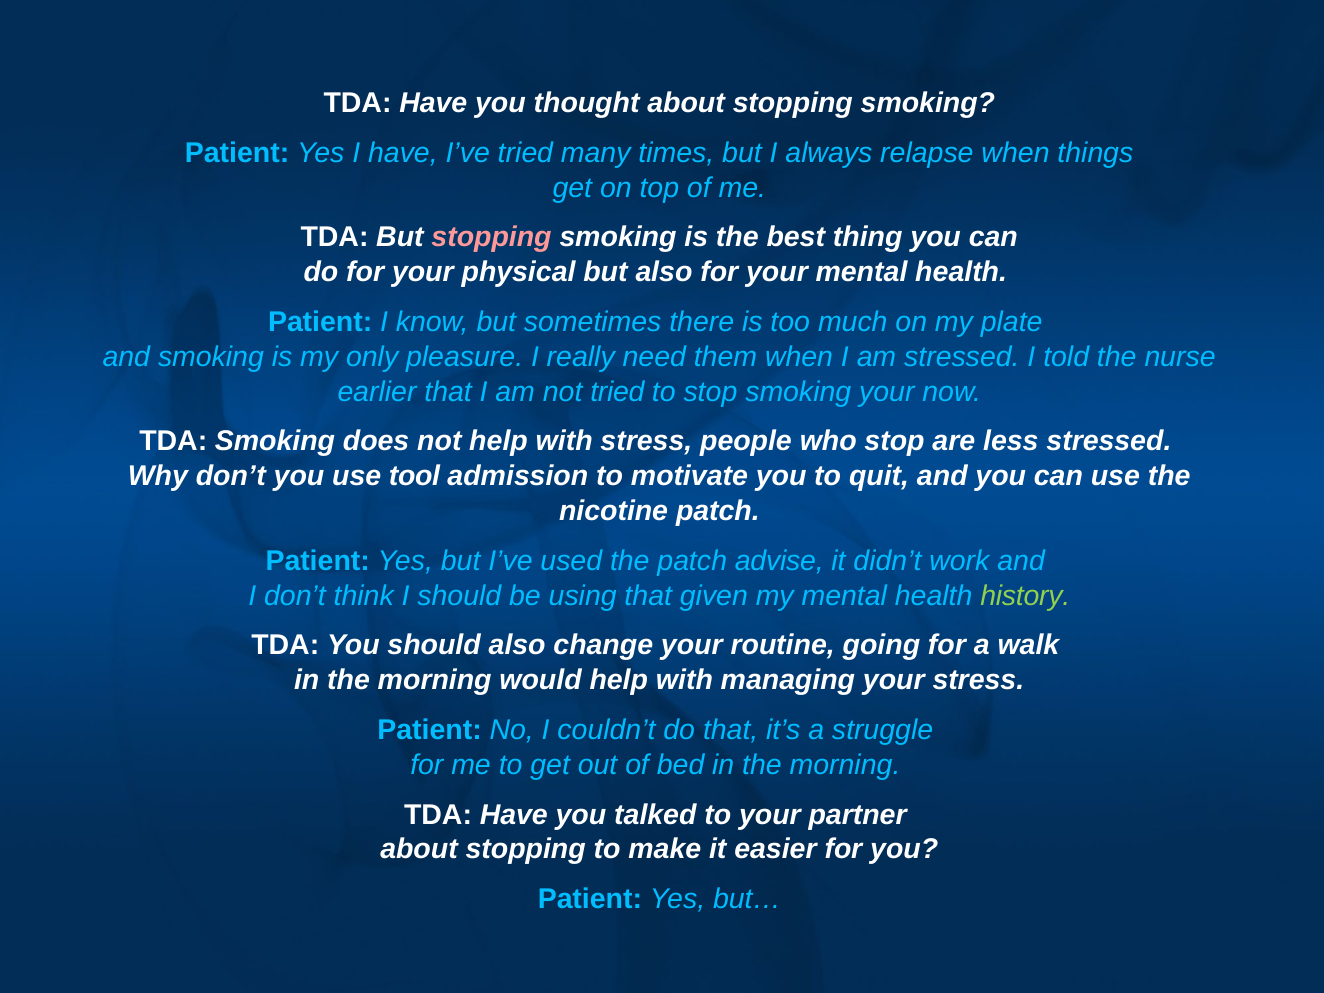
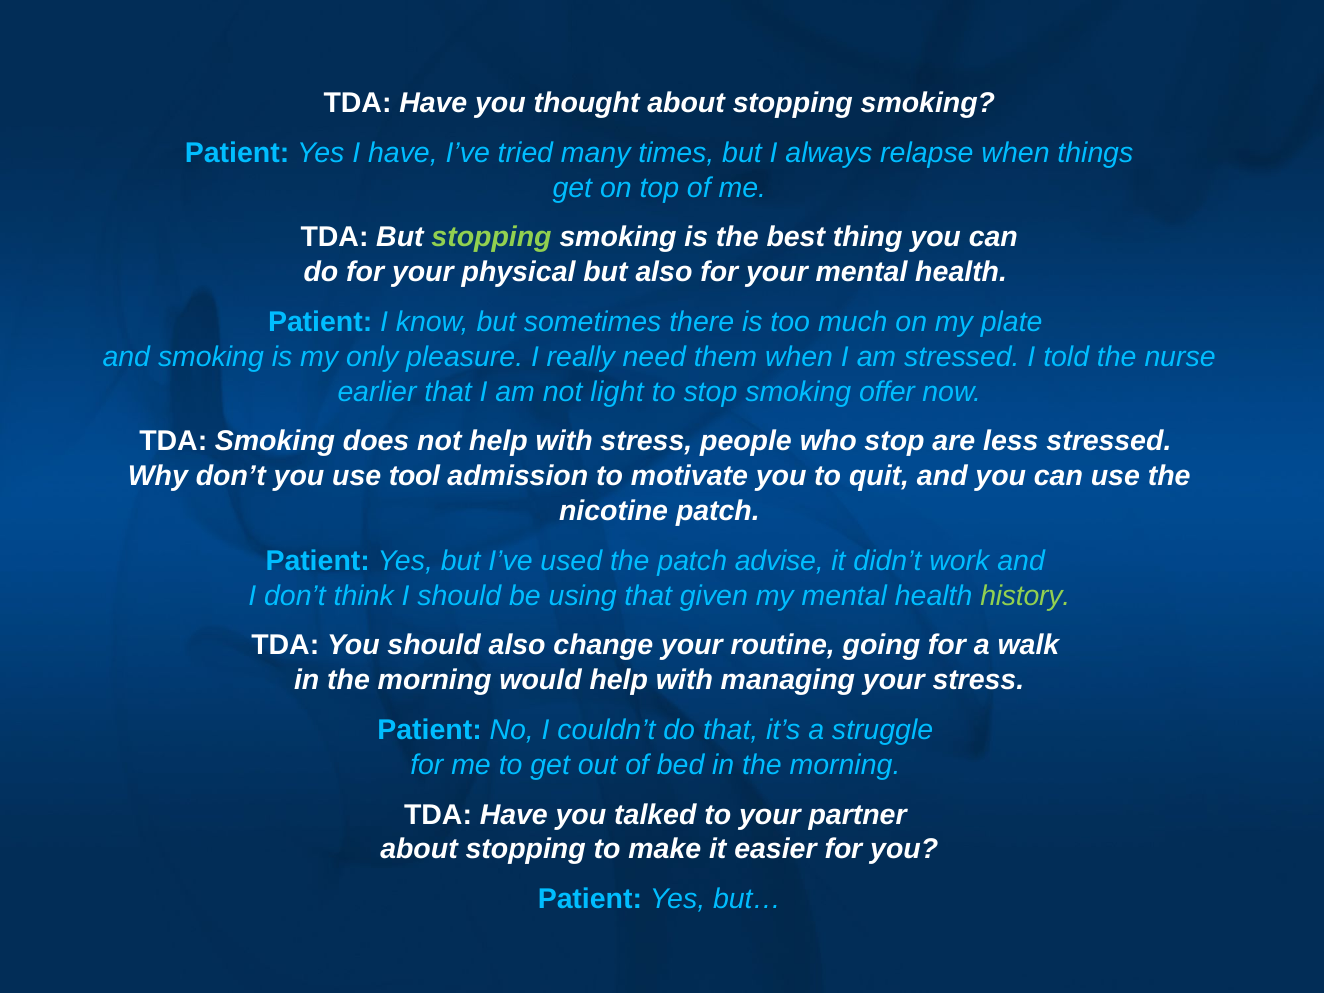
stopping at (492, 237) colour: pink -> light green
not tried: tried -> light
smoking your: your -> offer
